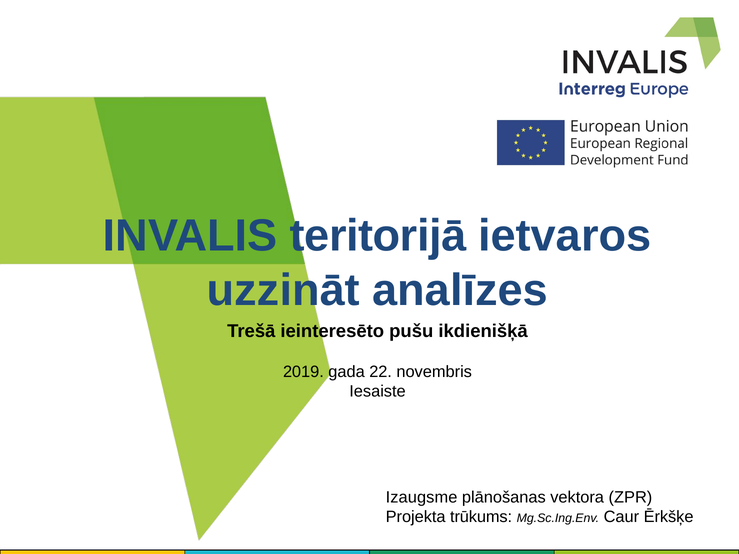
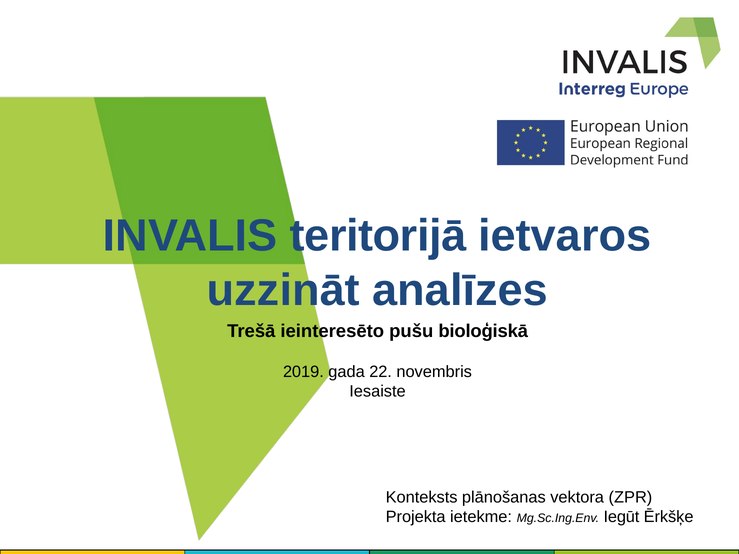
ikdienišķā: ikdienišķā -> bioloģiskā
Izaugsme: Izaugsme -> Konteksts
trūkums: trūkums -> ietekme
Caur: Caur -> Iegūt
